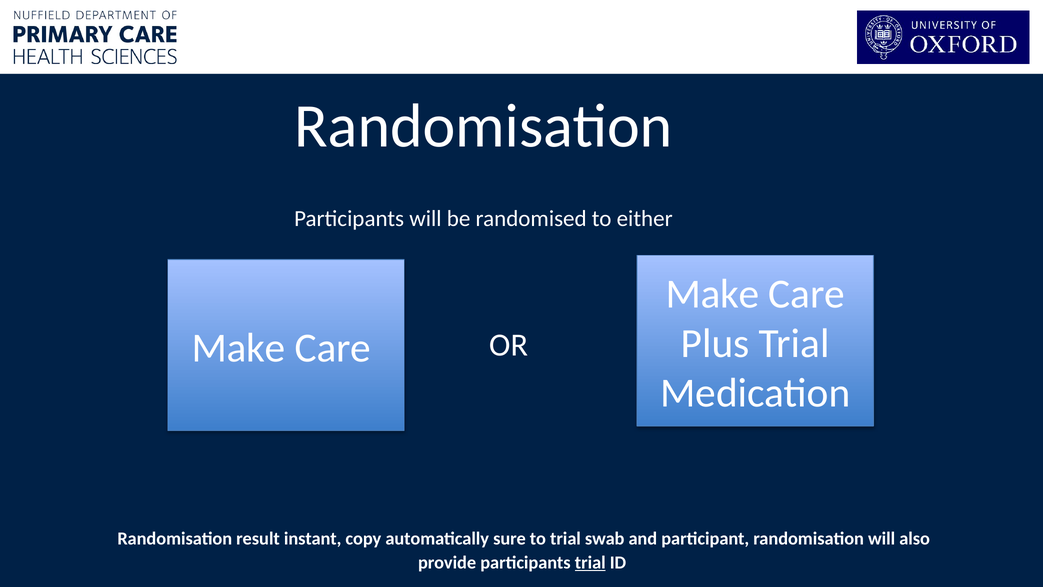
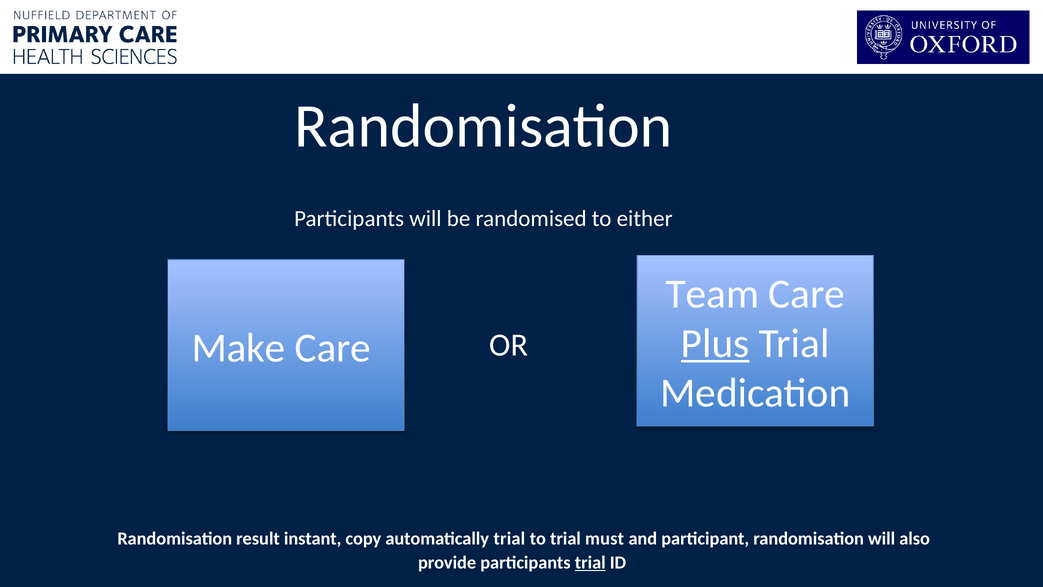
Make at (712, 294): Make -> Team
Plus underline: none -> present
automatically sure: sure -> trial
swab: swab -> must
